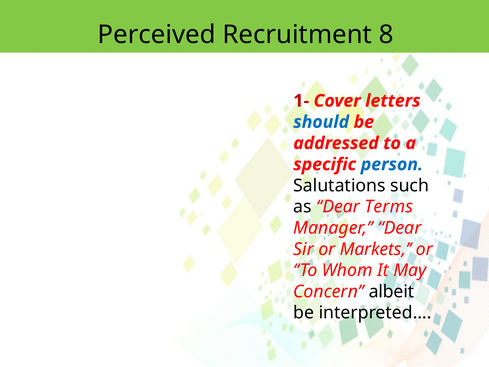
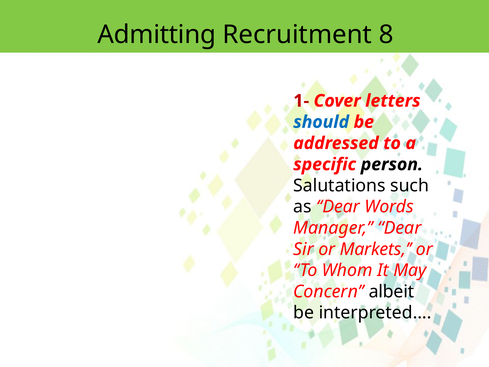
Perceived: Perceived -> Admitting
person colour: blue -> black
Terms: Terms -> Words
